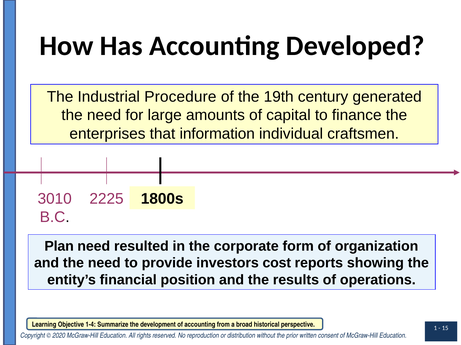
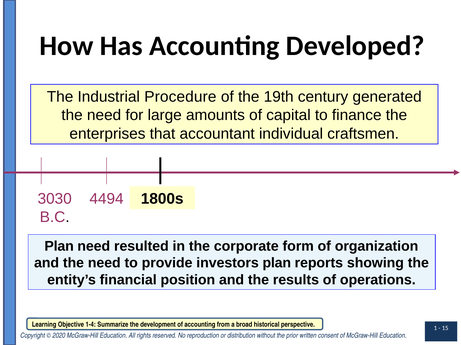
information: information -> accountant
3010: 3010 -> 3030
2225: 2225 -> 4494
investors cost: cost -> plan
